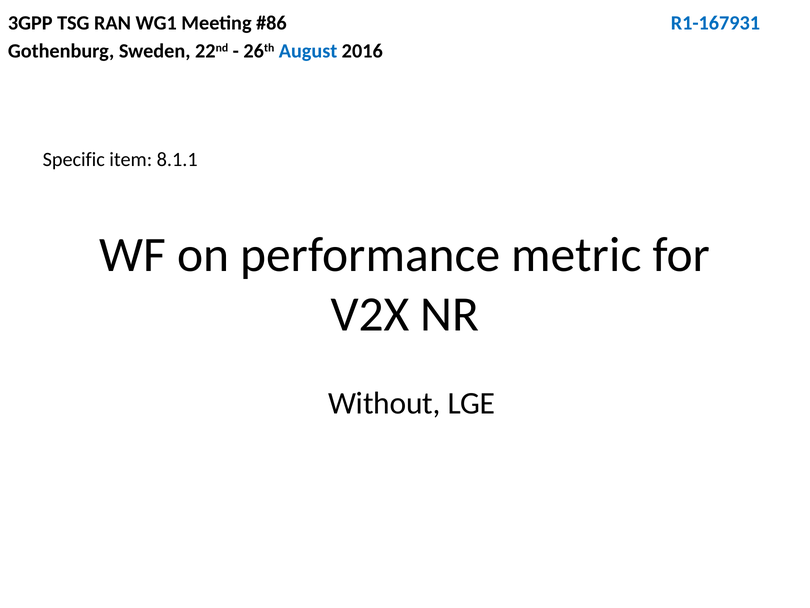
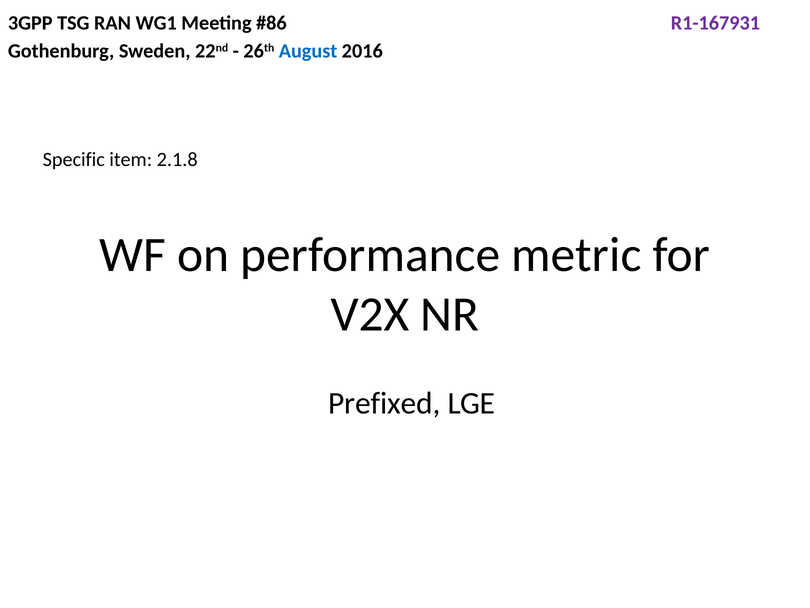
R1-167931 colour: blue -> purple
8.1.1: 8.1.1 -> 2.1.8
Without: Without -> Prefixed
